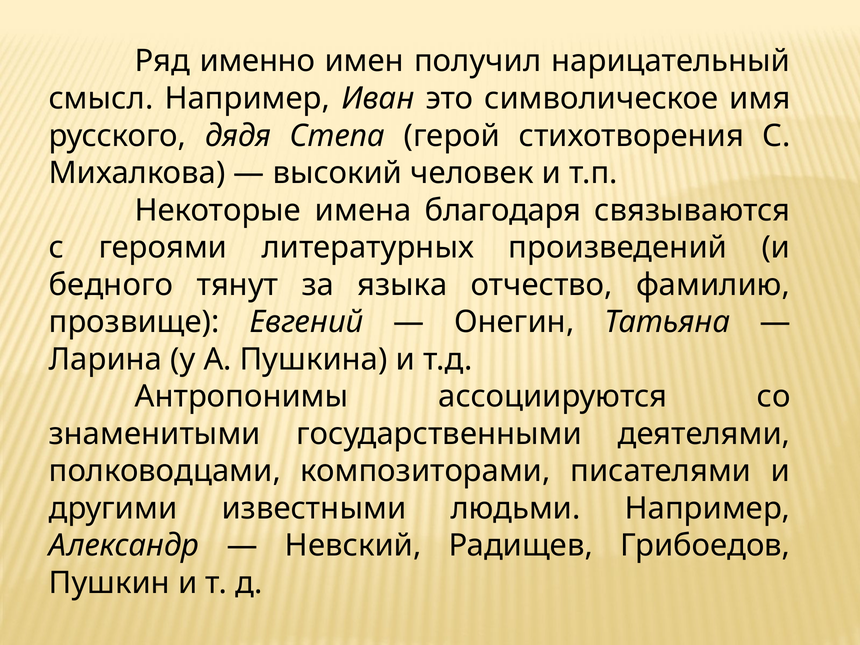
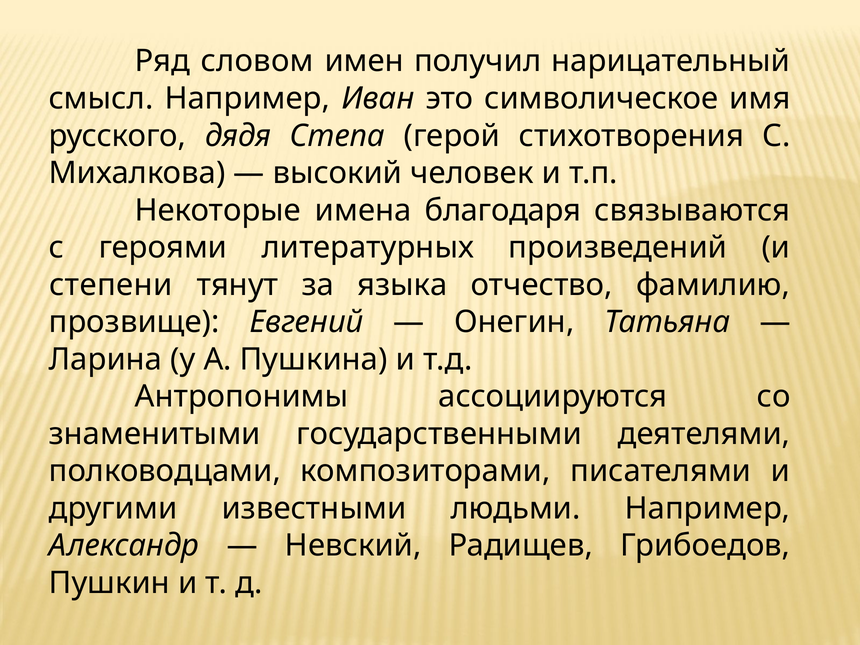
именно: именно -> словом
бедного: бедного -> степени
